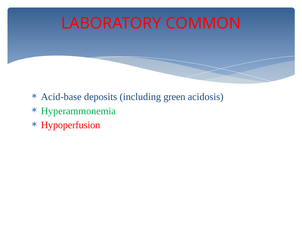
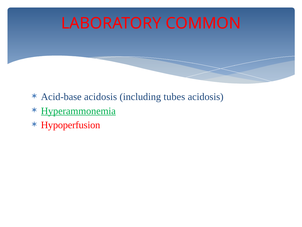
Acid-base deposits: deposits -> acidosis
green: green -> tubes
Hyperammonemia underline: none -> present
